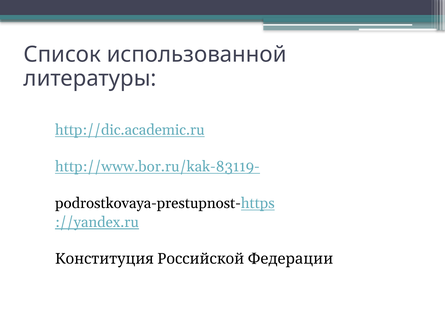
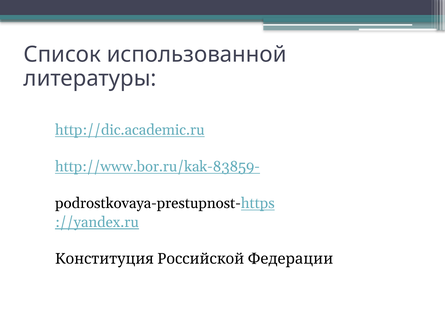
http://www.bor.ru/kak-83119-: http://www.bor.ru/kak-83119- -> http://www.bor.ru/kak-83859-
